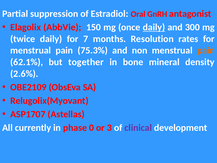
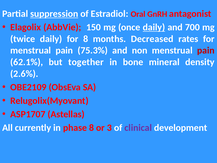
suppression underline: none -> present
300: 300 -> 700
for 7: 7 -> 8
Resolution: Resolution -> Decreased
pain at (206, 50) colour: orange -> red
phase 0: 0 -> 8
